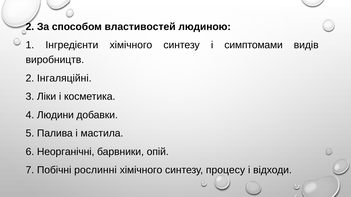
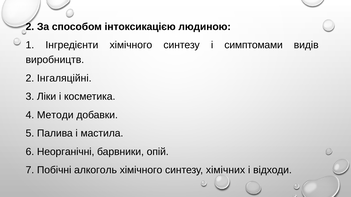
властивостей: властивостей -> інтоксикацією
Людини: Людини -> Методи
рослинні: рослинні -> алкоголь
процесу: процесу -> хімічних
